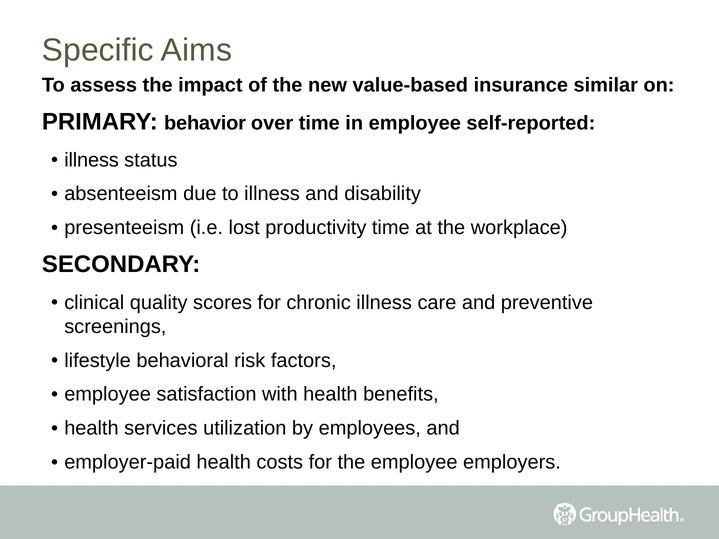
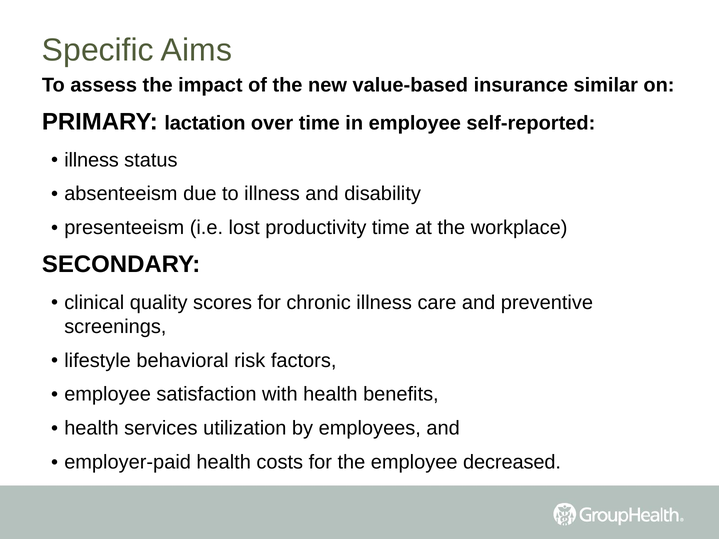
behavior: behavior -> lactation
employers: employers -> decreased
